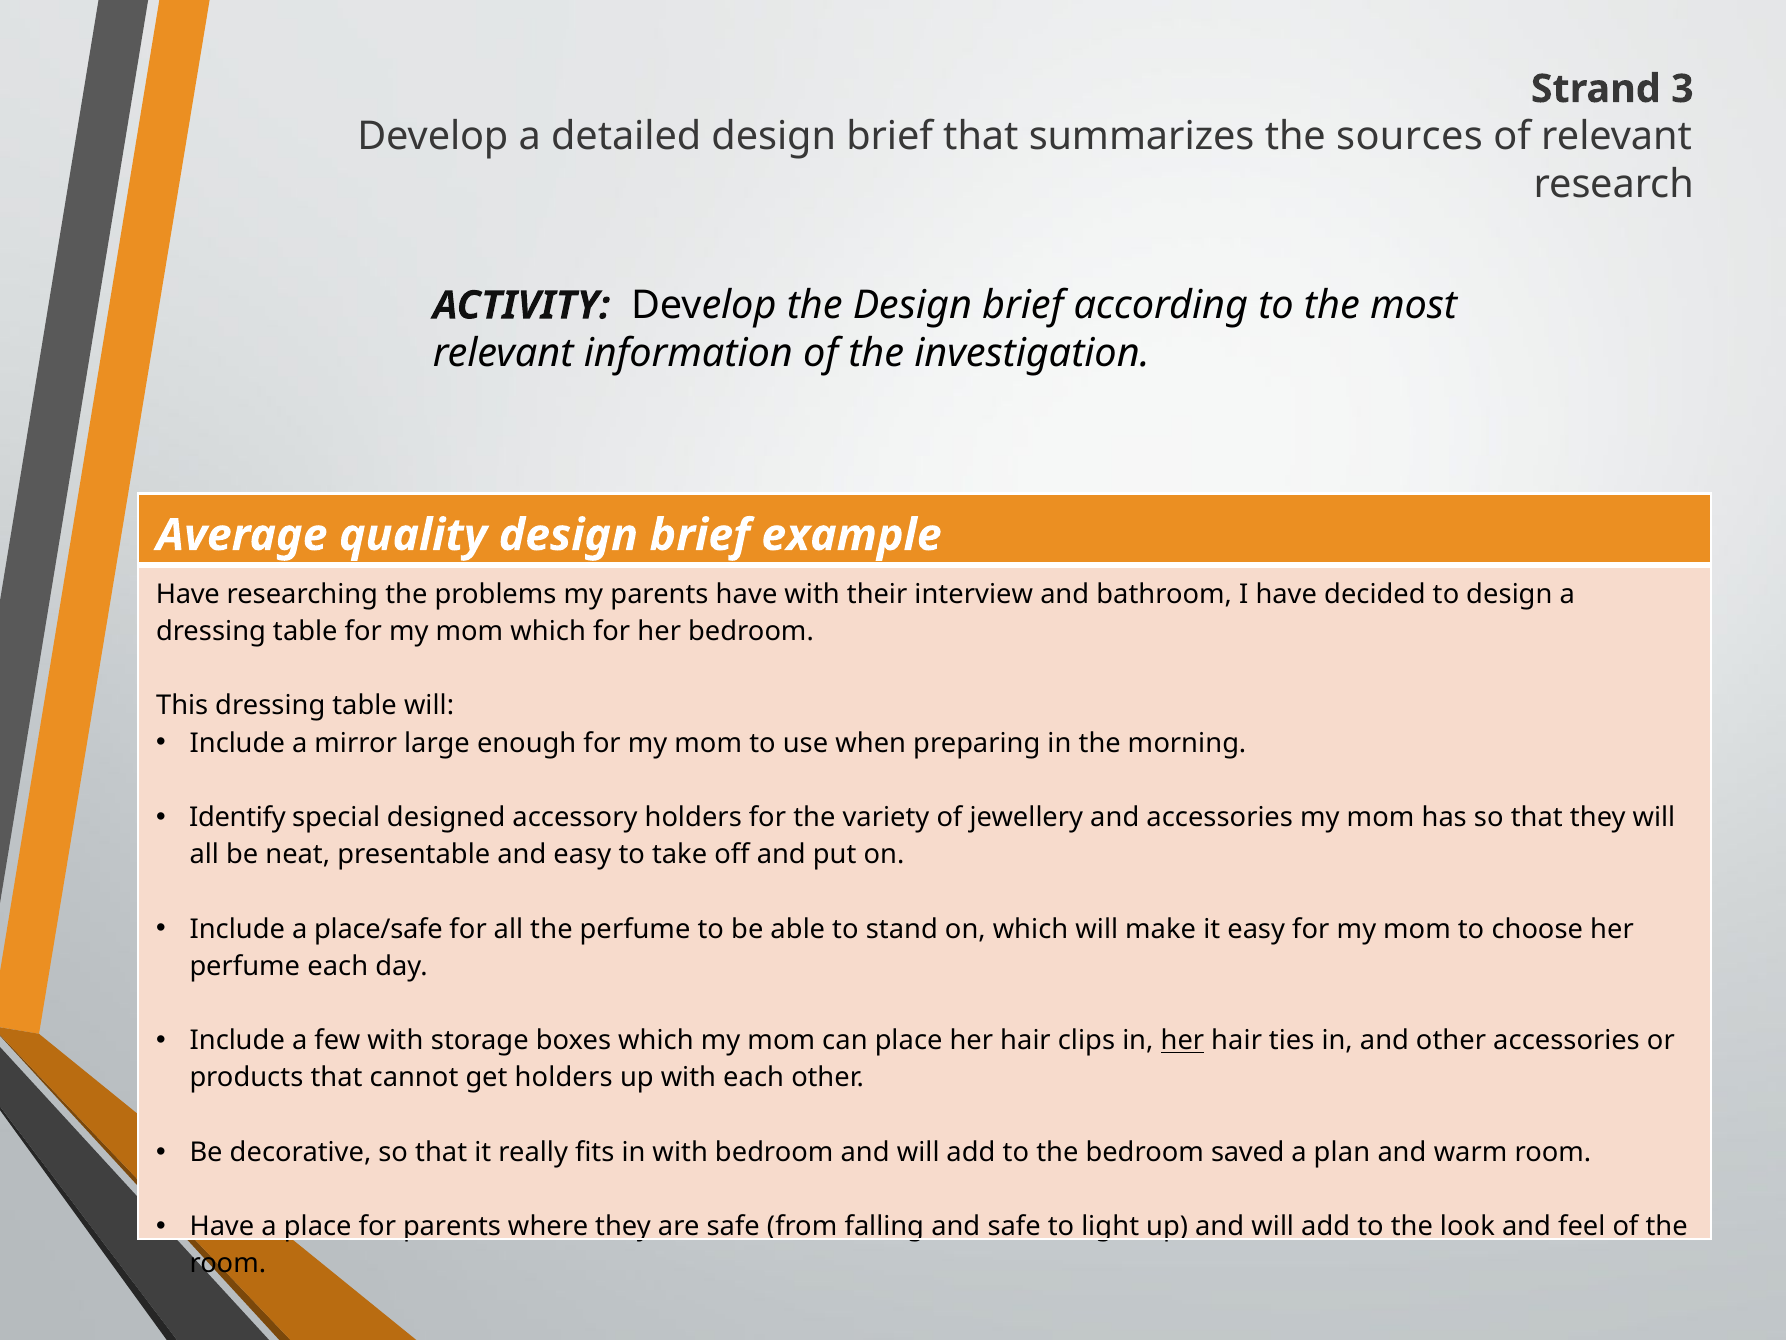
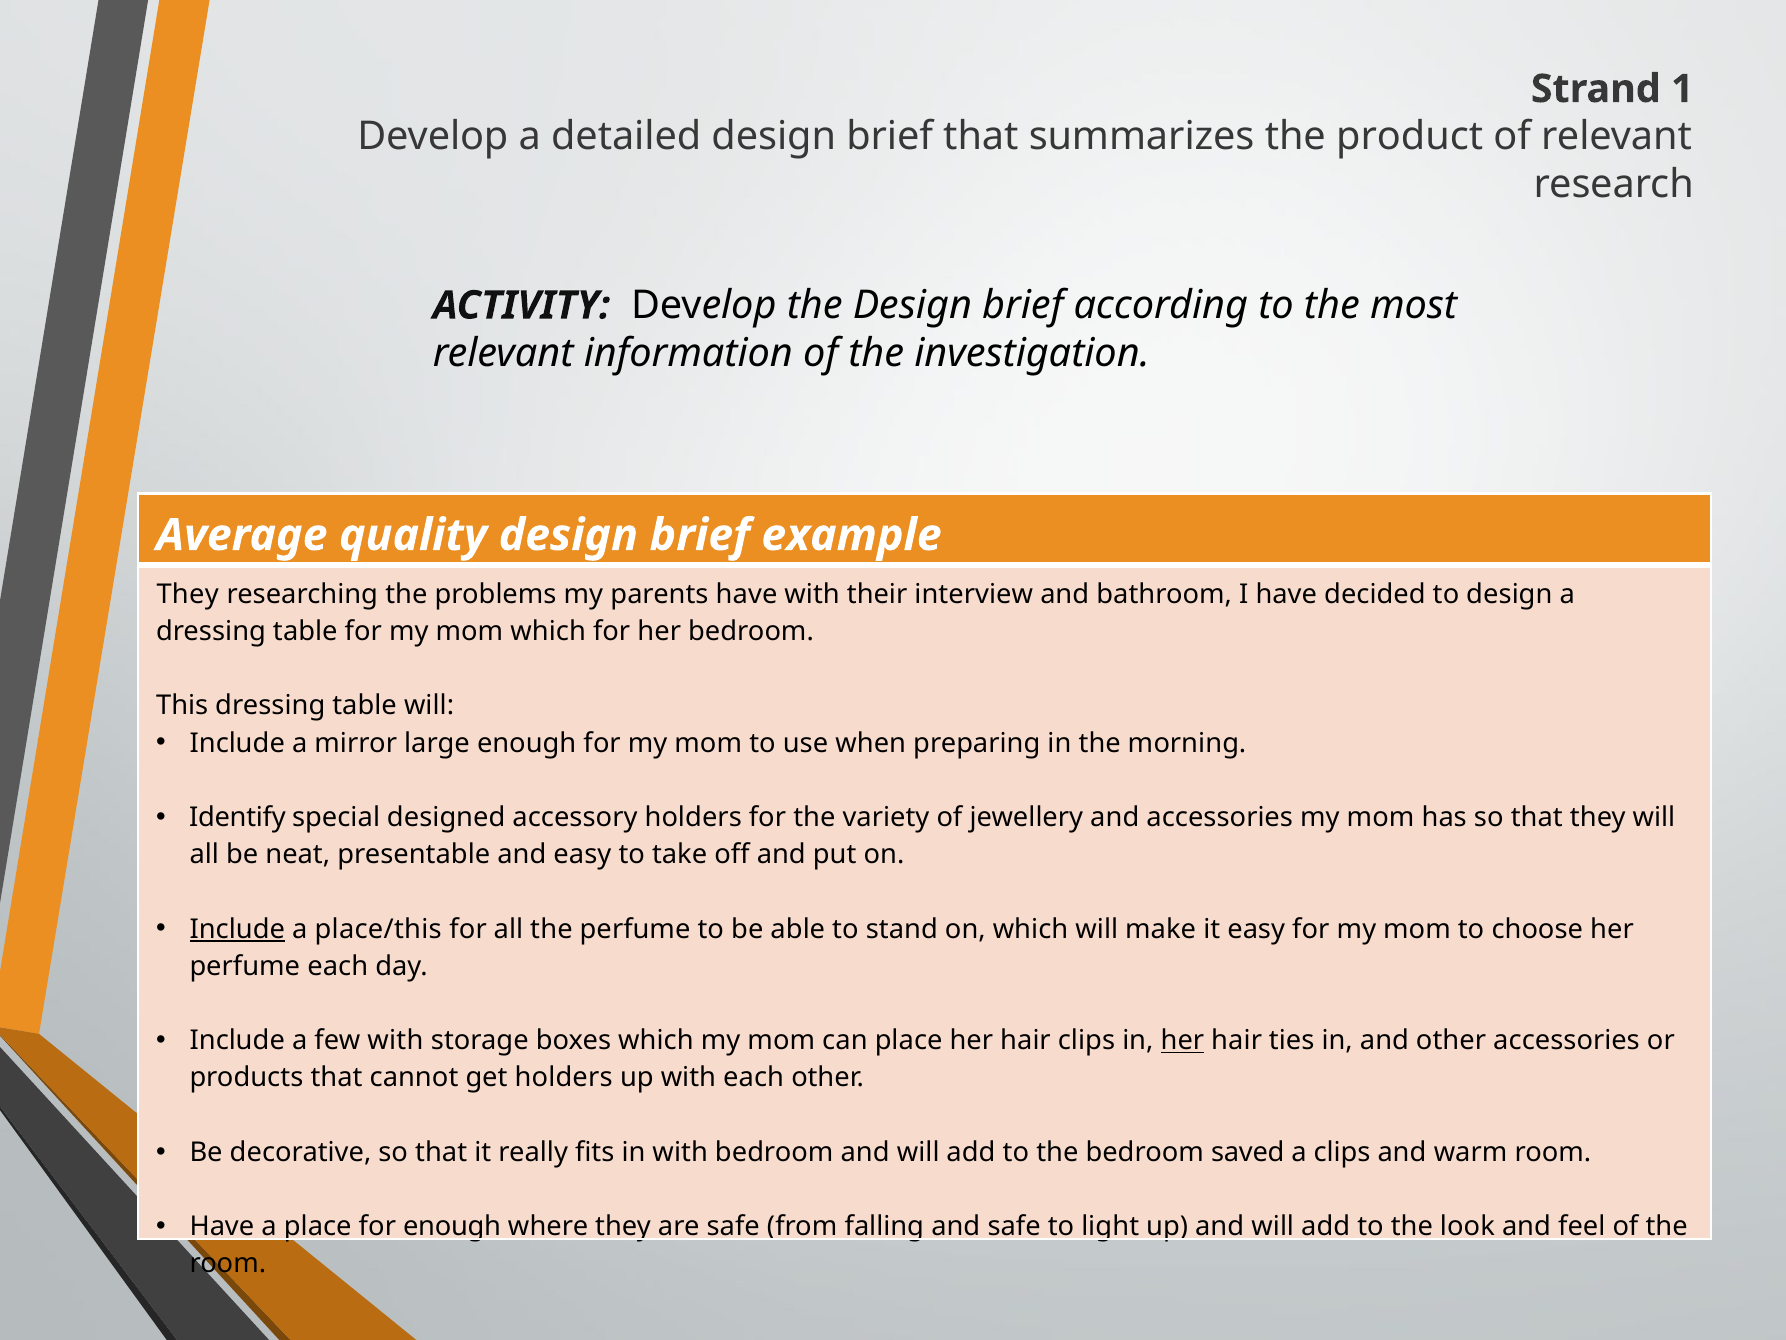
3: 3 -> 1
sources: sources -> product
Have at (188, 594): Have -> They
Include at (237, 929) underline: none -> present
place/safe: place/safe -> place/this
a plan: plan -> clips
for parents: parents -> enough
